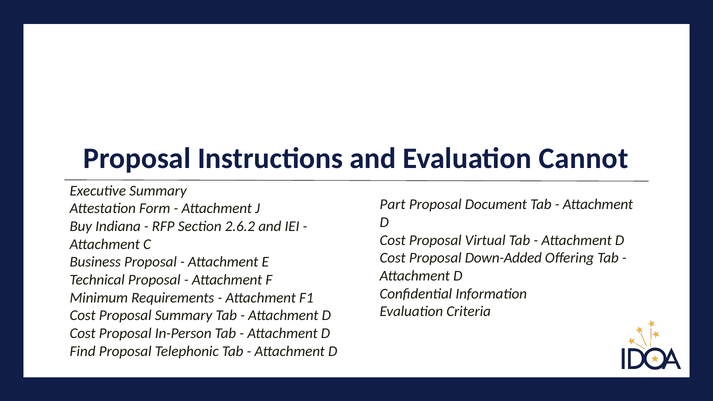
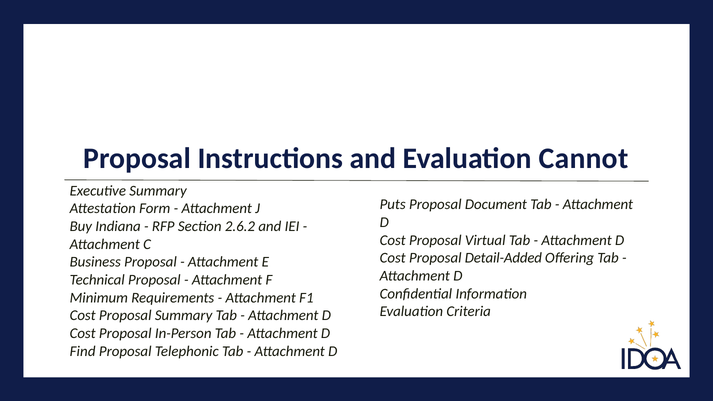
Part: Part -> Puts
Down-Added: Down-Added -> Detail-Added
